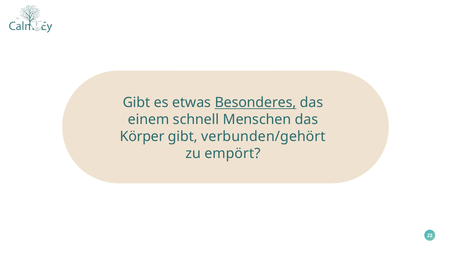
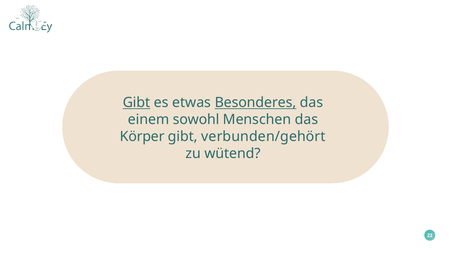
Gibt at (137, 102) underline: none -> present
schnell: schnell -> sowohl
empört: empört -> wütend
